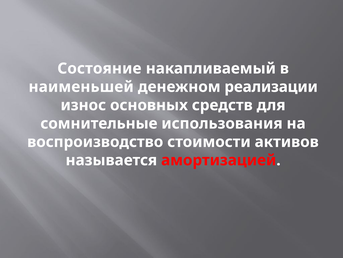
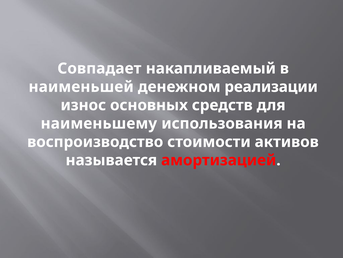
Состояние: Состояние -> Совпадает
сомнительные: сомнительные -> наименьшему
